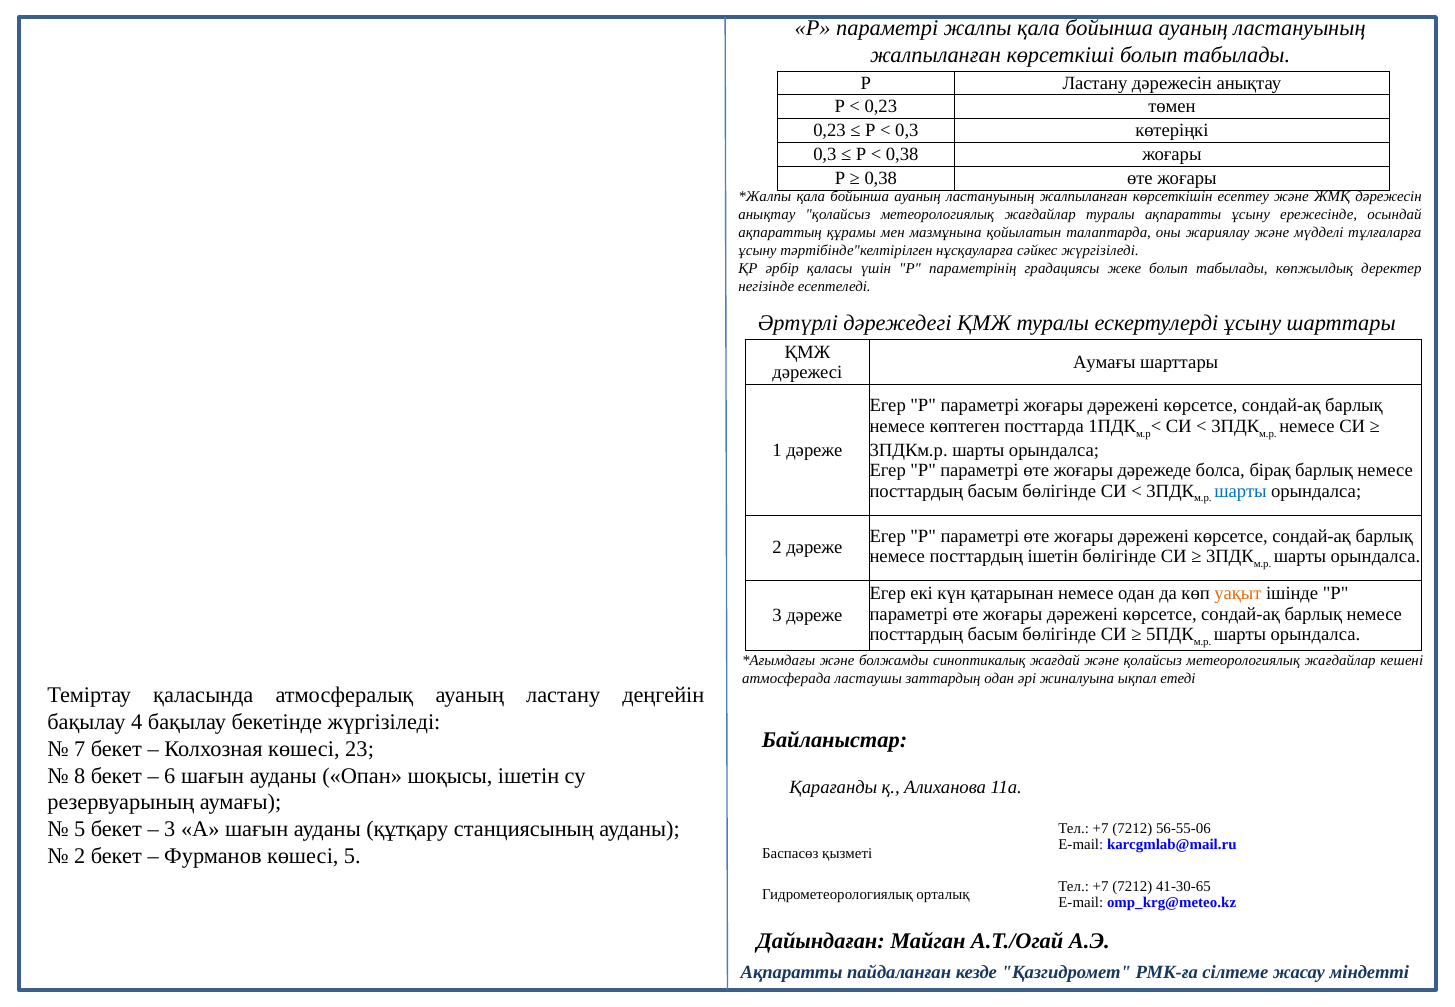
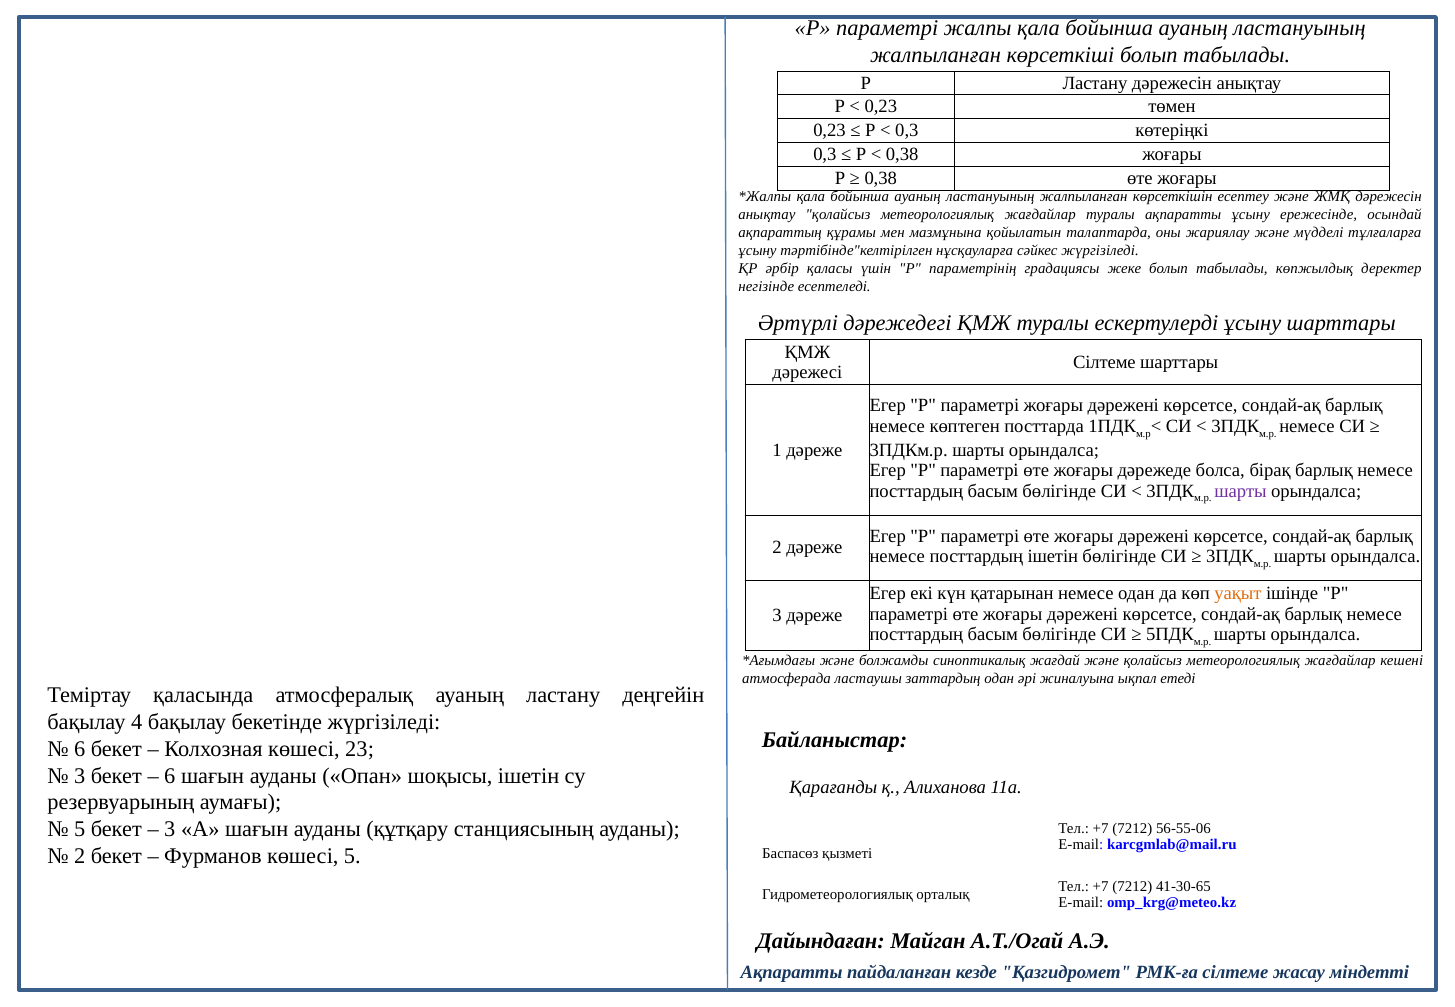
Аумағы at (1104, 362): Аумағы -> Сілтеме
шарты at (1240, 491) colour: blue -> purple
7 at (80, 749): 7 -> 6
8 at (80, 776): 8 -> 3
